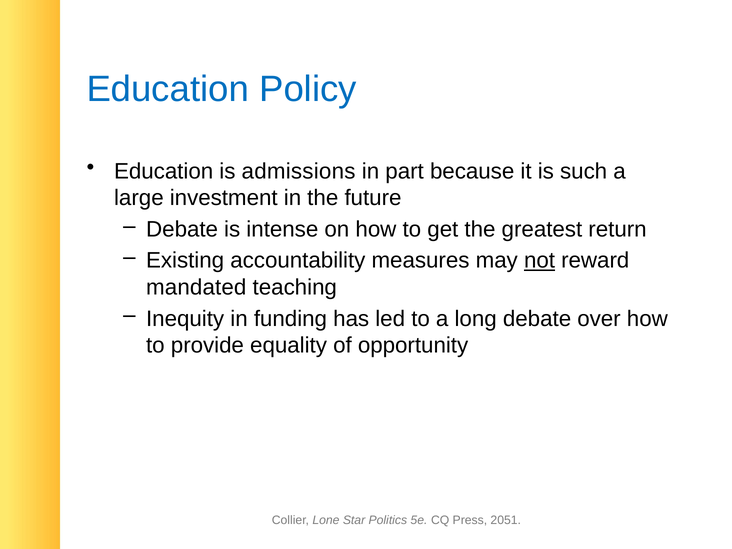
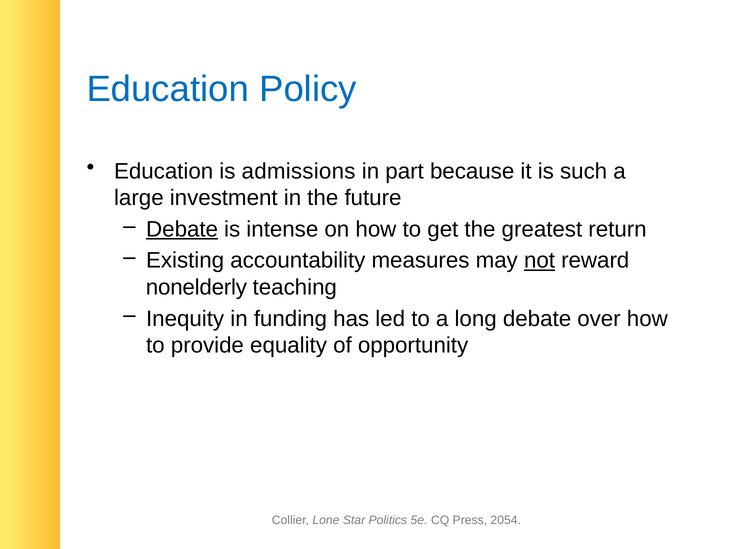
Debate at (182, 229) underline: none -> present
mandated: mandated -> nonelderly
2051: 2051 -> 2054
